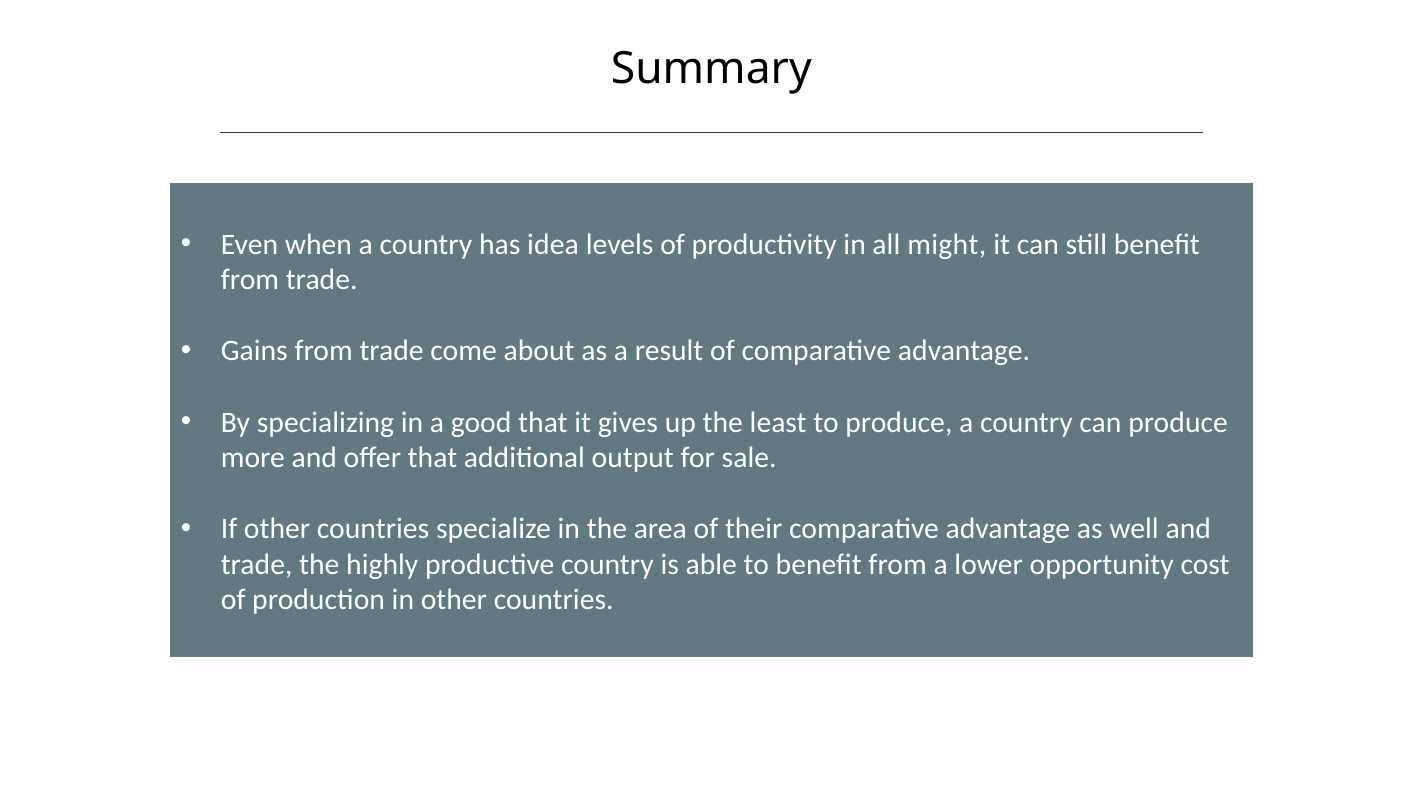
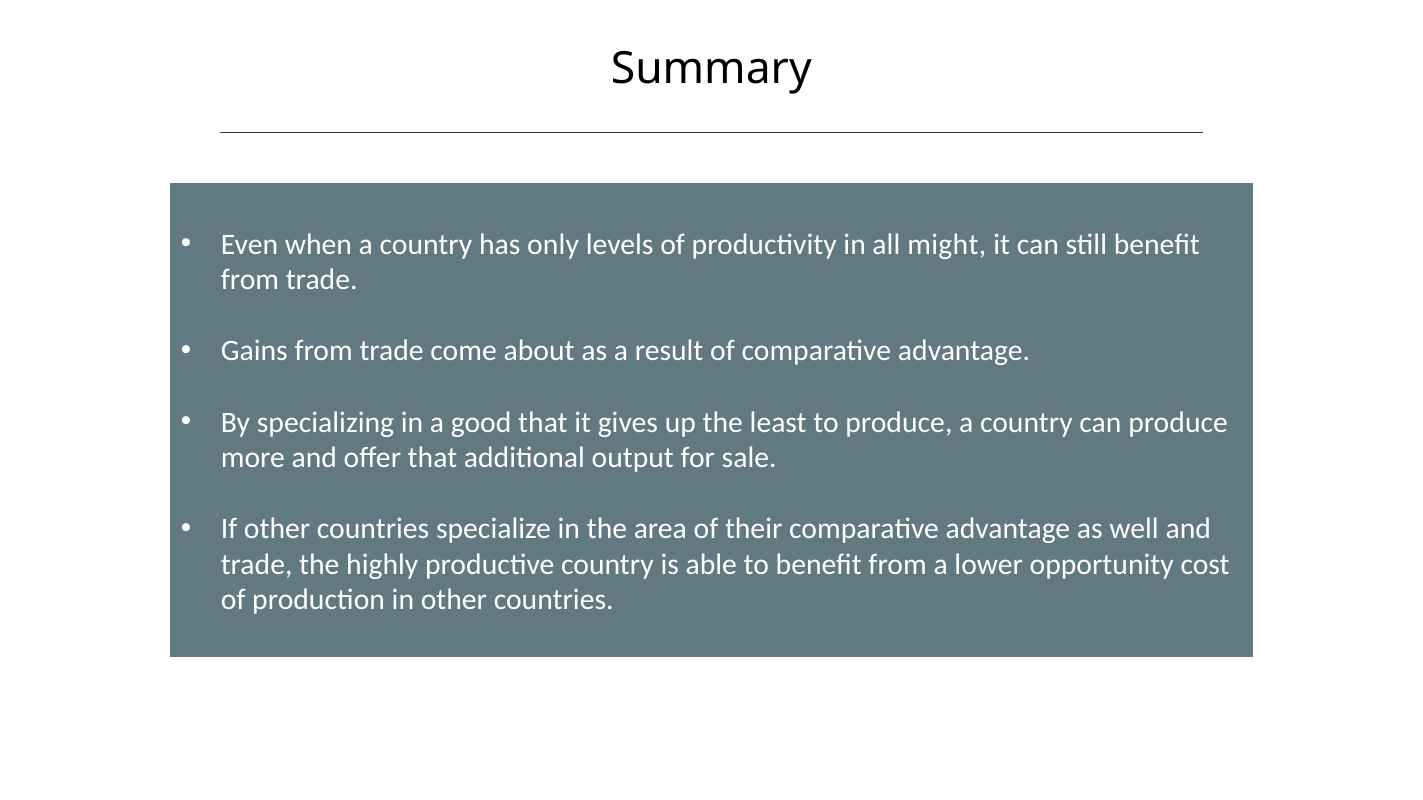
idea: idea -> only
